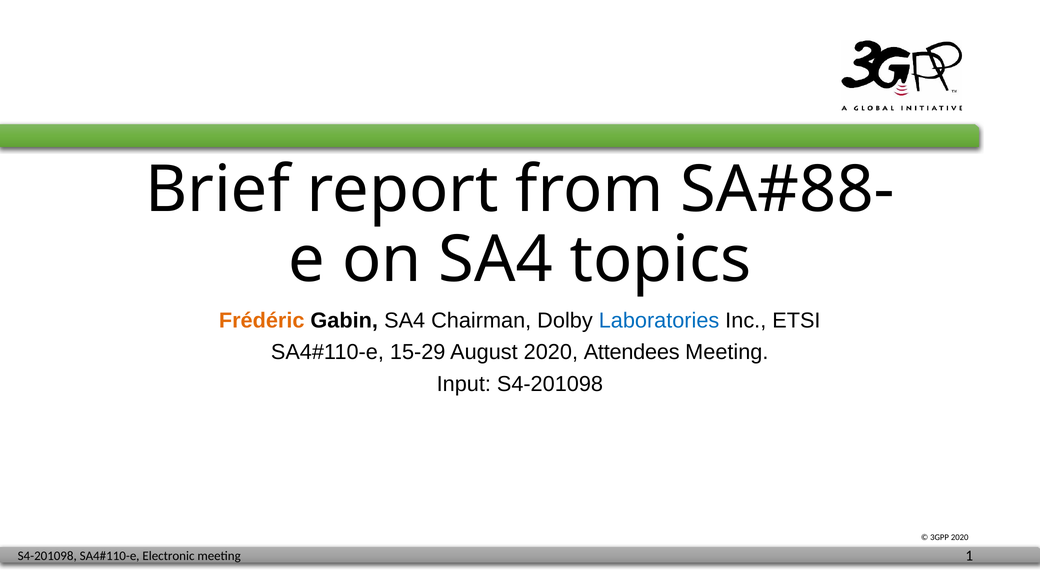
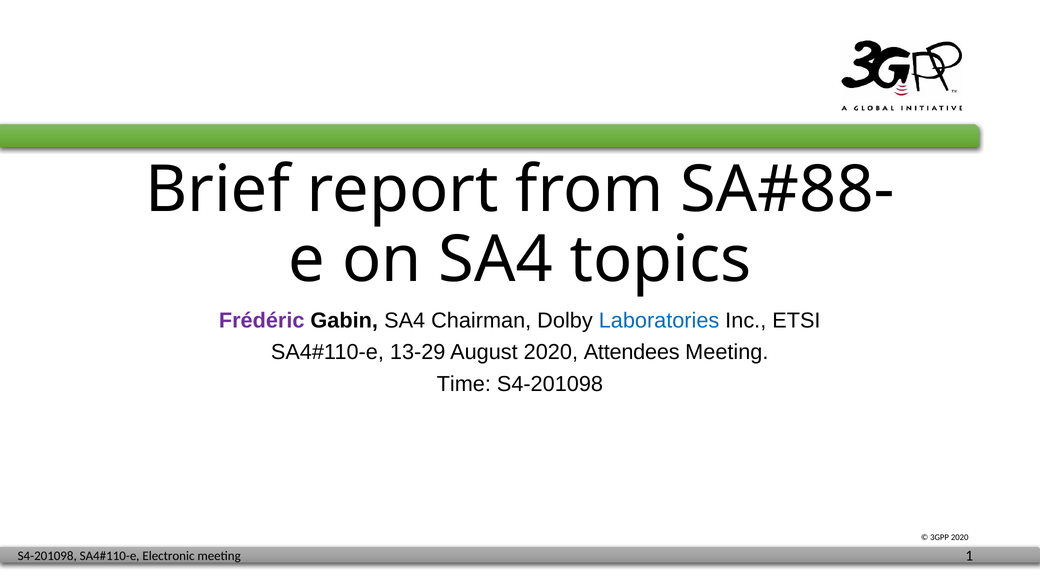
Frédéric colour: orange -> purple
15-29: 15-29 -> 13-29
Input: Input -> Time
